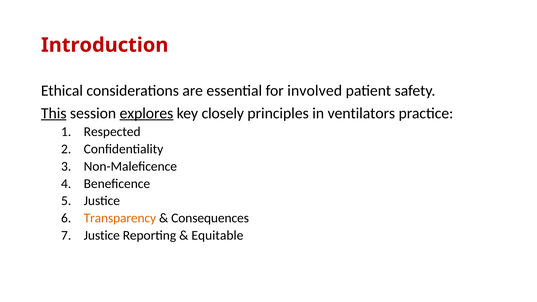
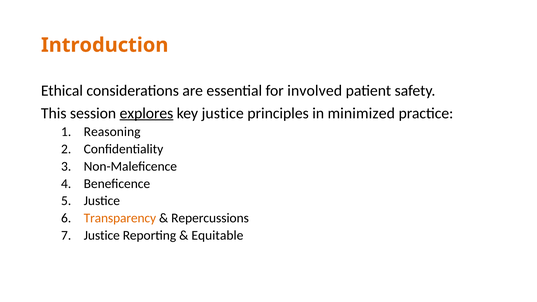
Introduction colour: red -> orange
This underline: present -> none
key closely: closely -> justice
ventilators: ventilators -> minimized
Respected: Respected -> Reasoning
Consequences: Consequences -> Repercussions
